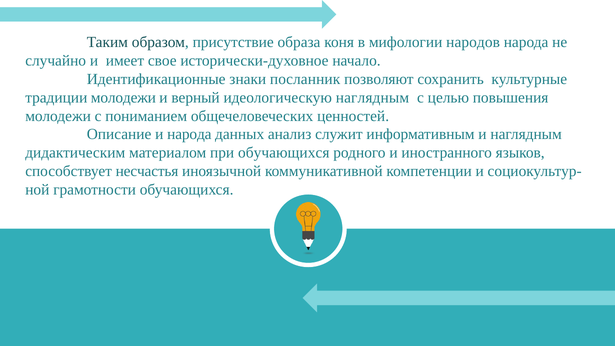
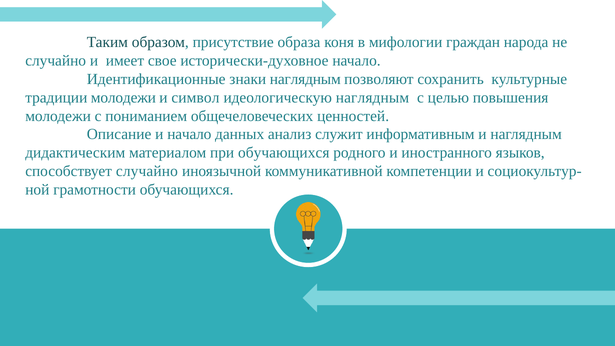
народов: народов -> граждан
знаки посланник: посланник -> наглядным
верный: верный -> символ
и народа: народа -> начало
способствует несчастья: несчастья -> случайно
